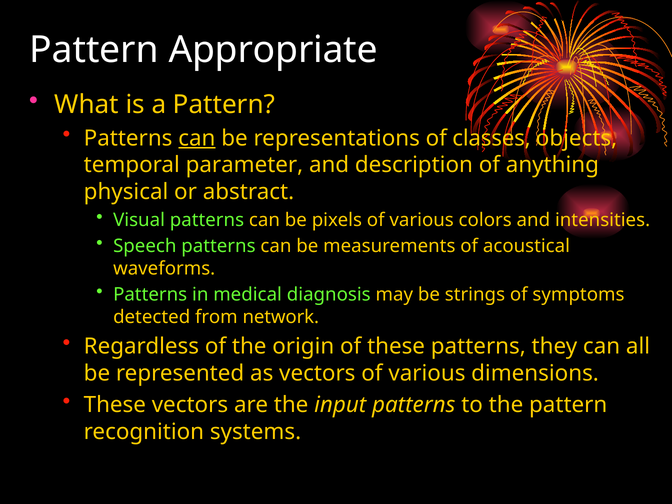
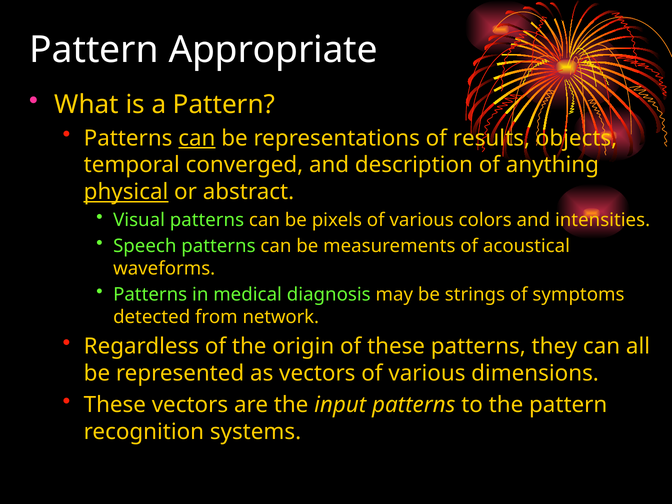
classes: classes -> results
parameter: parameter -> converged
physical underline: none -> present
